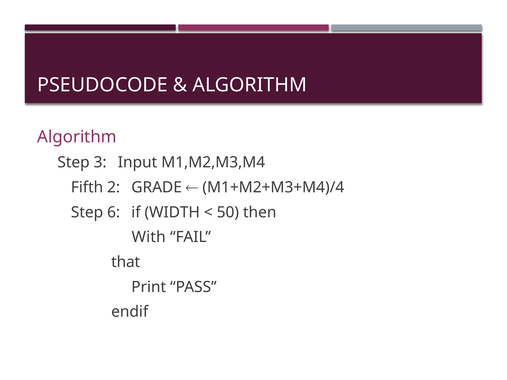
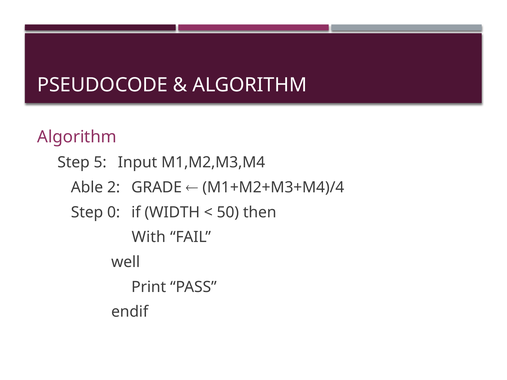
3: 3 -> 5
Fifth: Fifth -> Able
6: 6 -> 0
that: that -> well
